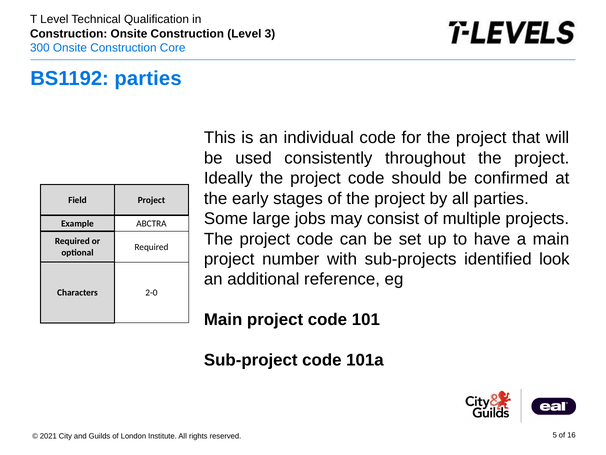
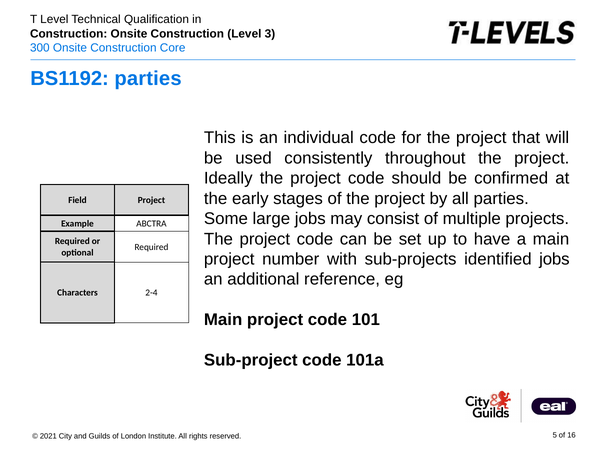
identified look: look -> jobs
2-0: 2-0 -> 2-4
